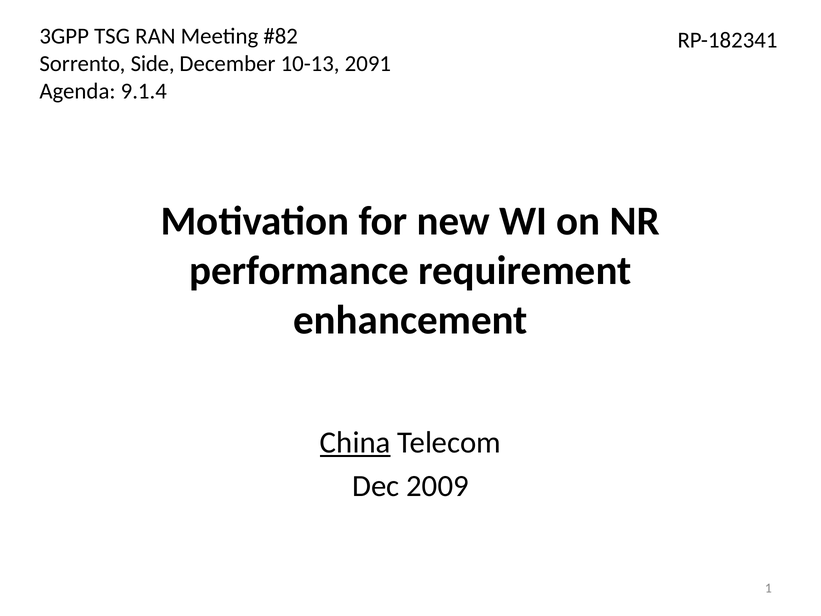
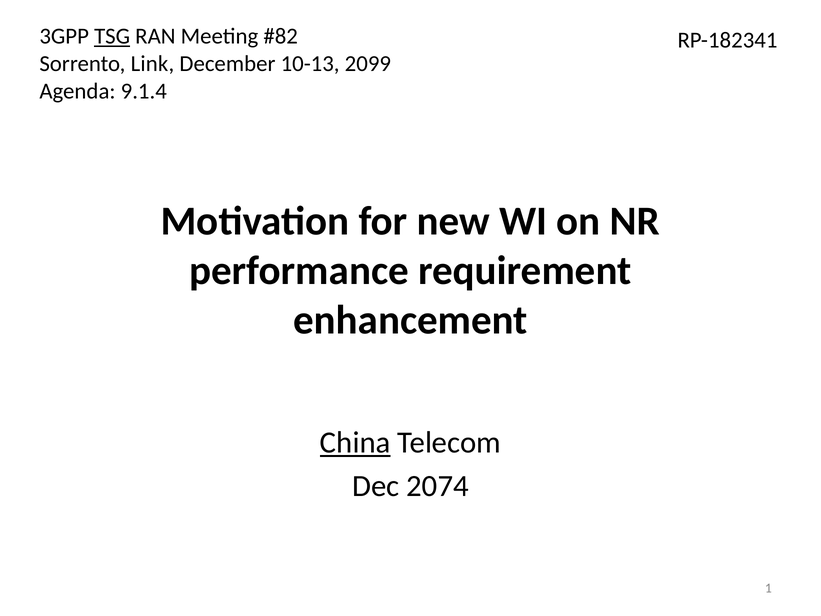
TSG underline: none -> present
Side: Side -> Link
2091: 2091 -> 2099
2009: 2009 -> 2074
